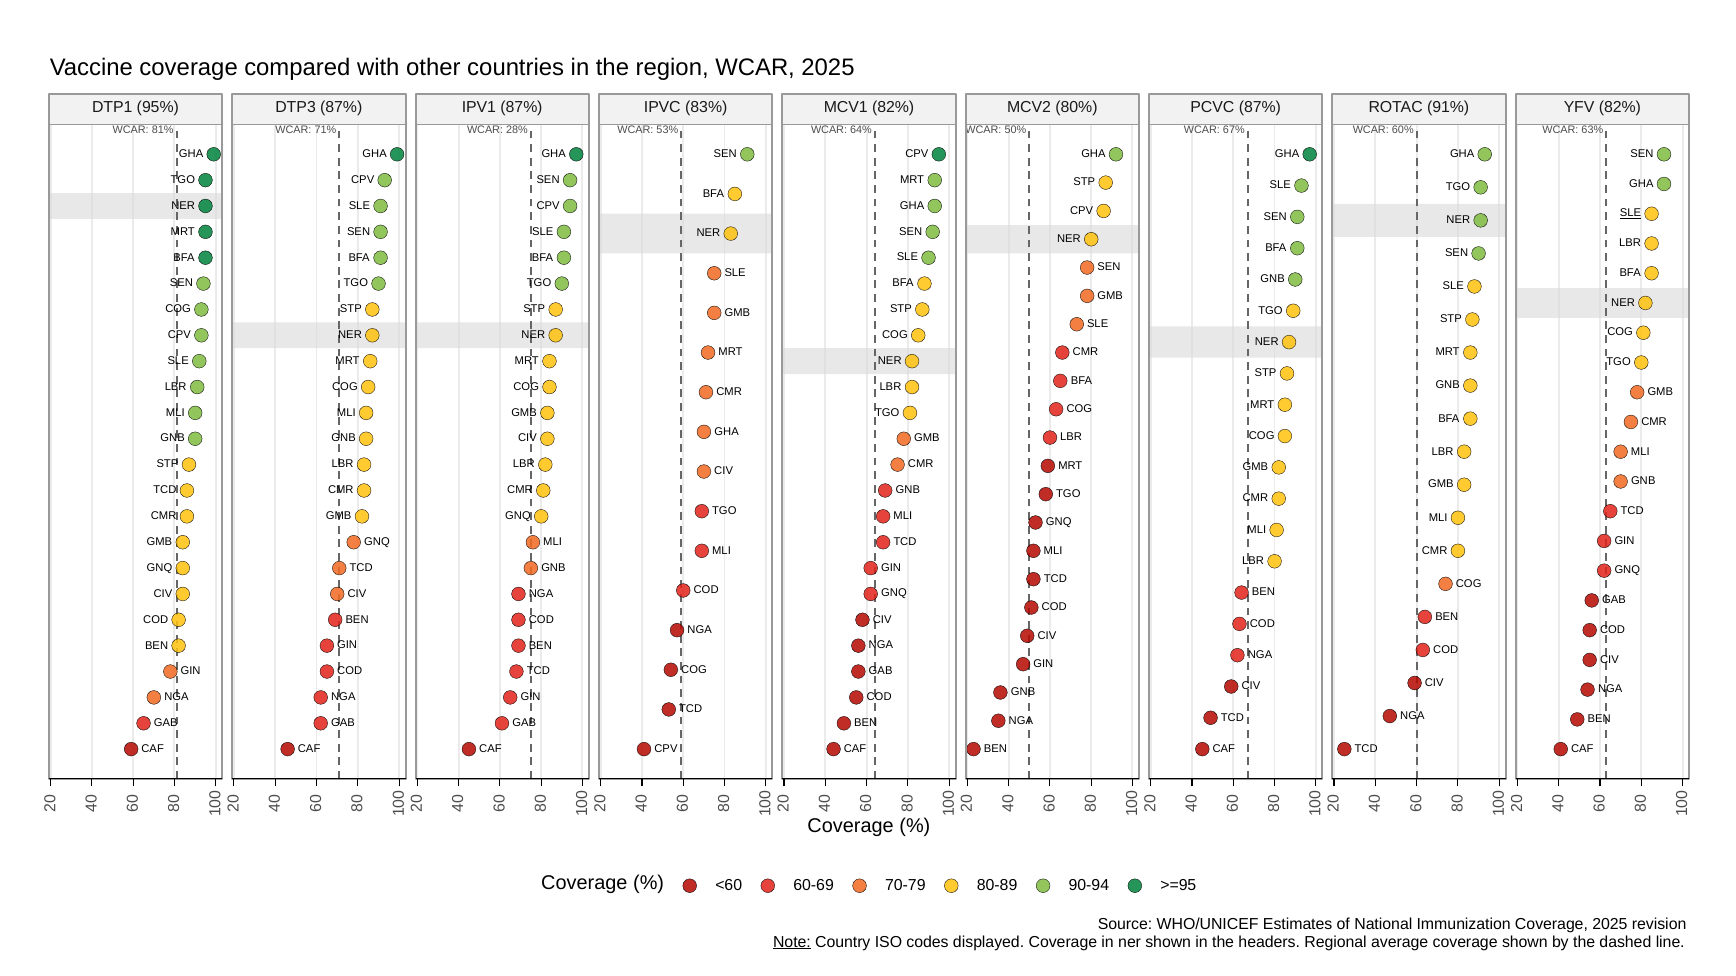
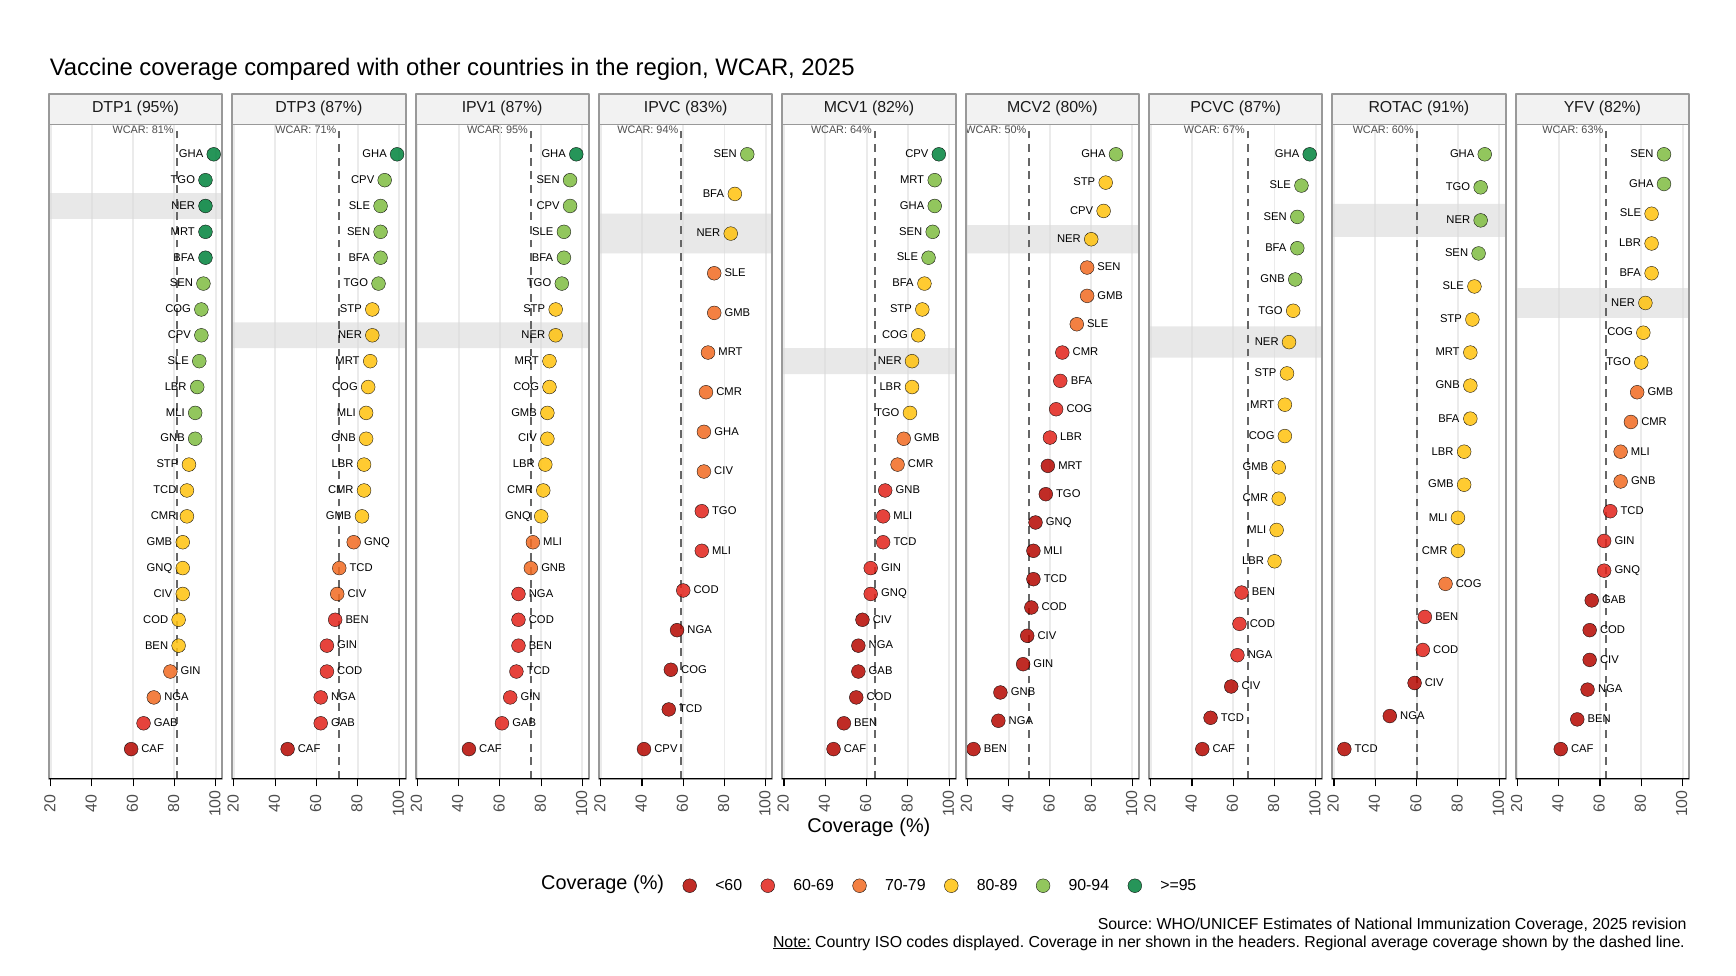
WCAR 28%: 28% -> 95%
53%: 53% -> 94%
SLE at (1630, 213) underline: present -> none
